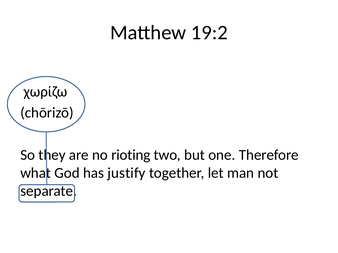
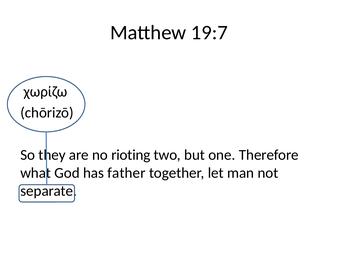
19:2: 19:2 -> 19:7
justify: justify -> father
